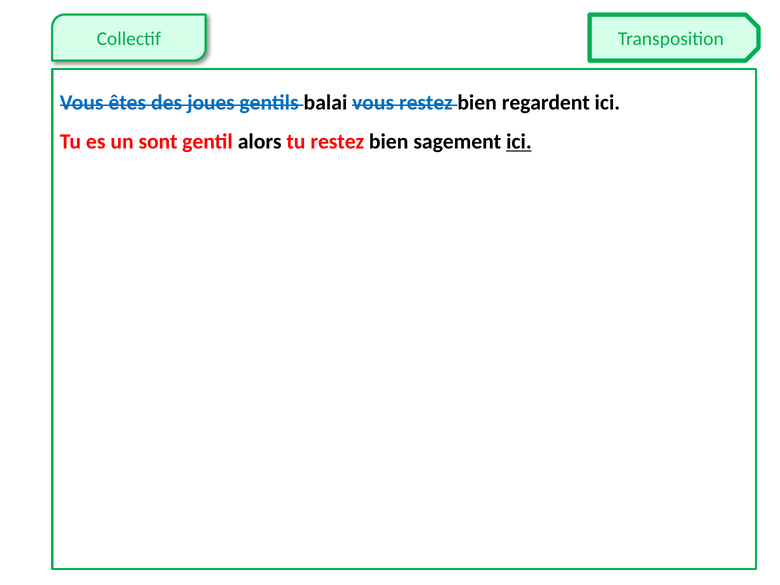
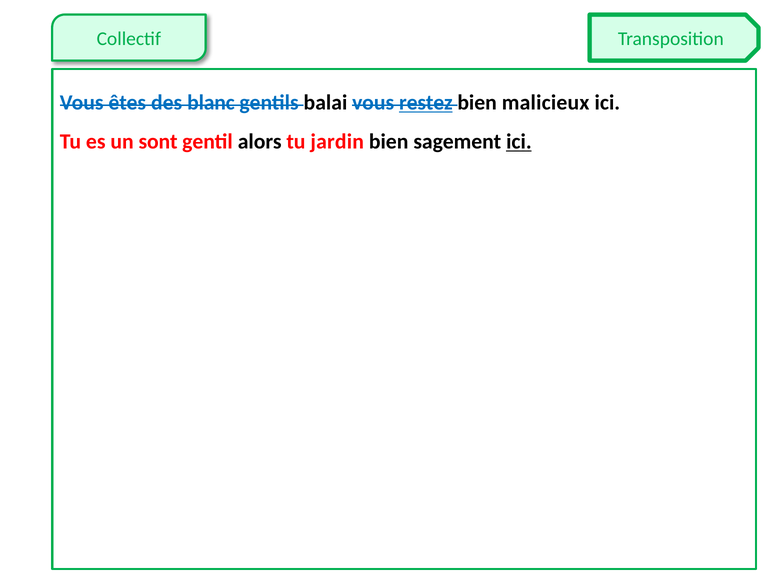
joues: joues -> blanc
restez at (426, 103) underline: none -> present
regardent: regardent -> malicieux
tu restez: restez -> jardin
